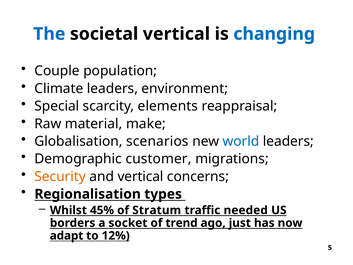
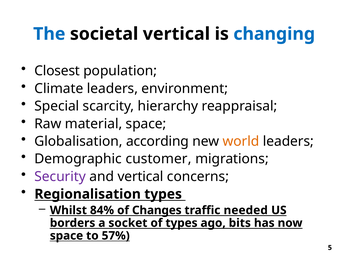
Couple: Couple -> Closest
elements: elements -> hierarchy
material make: make -> space
scenarios: scenarios -> according
world colour: blue -> orange
Security colour: orange -> purple
45%: 45% -> 84%
Stratum: Stratum -> Changes
of trend: trend -> types
just: just -> bits
adapt at (67, 235): adapt -> space
12%: 12% -> 57%
